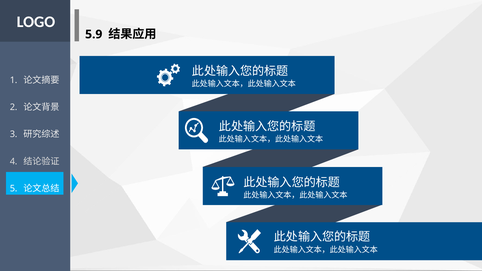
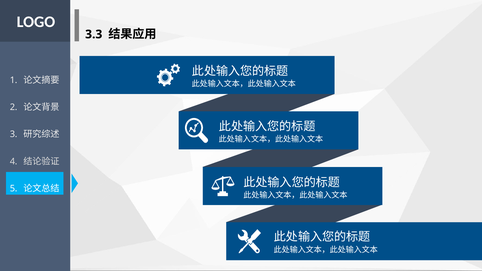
5.9: 5.9 -> 3.3
